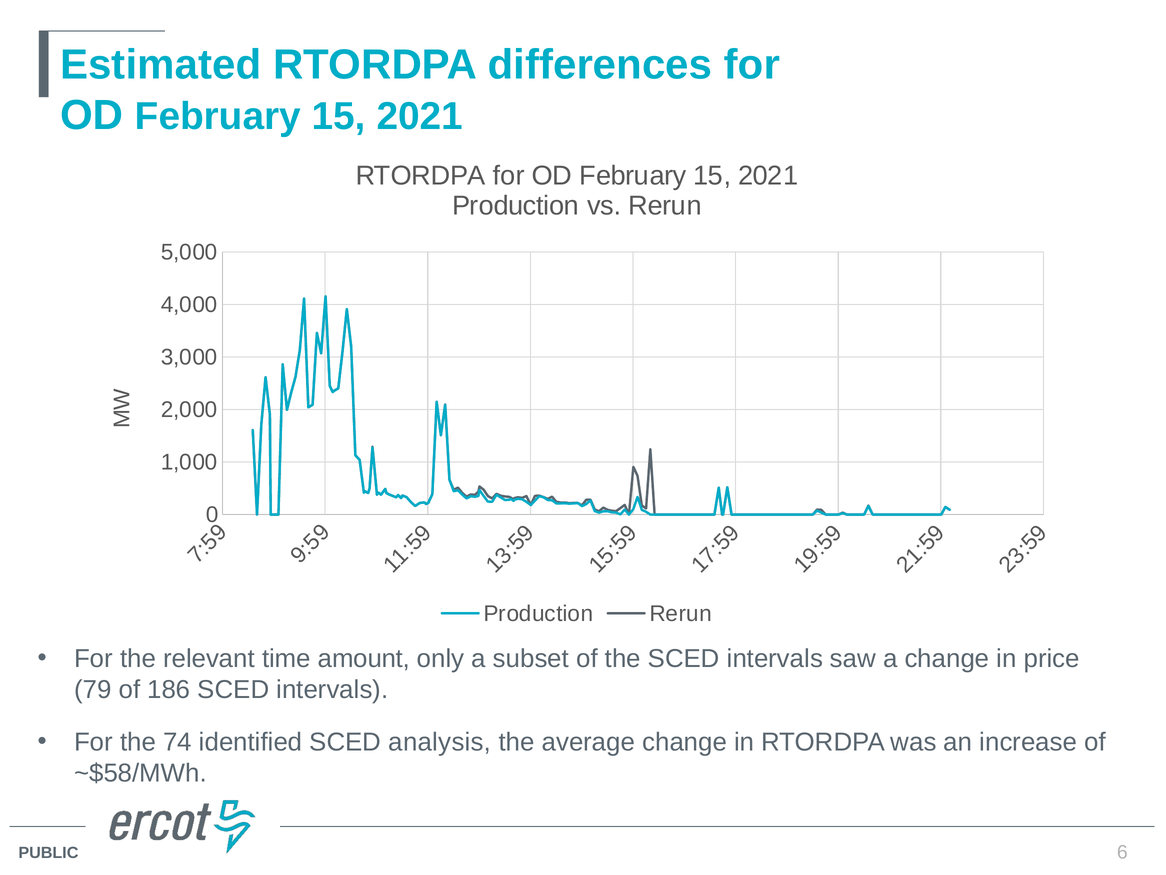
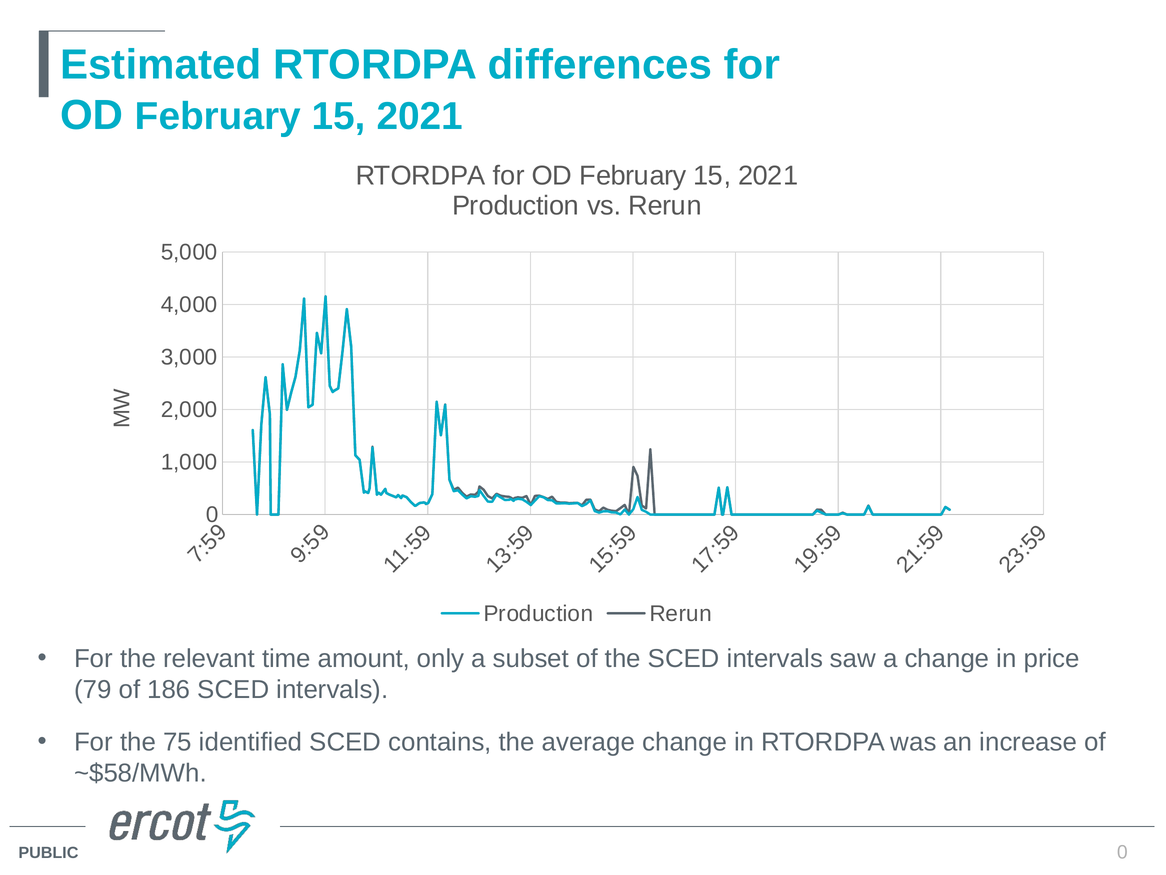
74: 74 -> 75
analysis: analysis -> contains
6 at (1122, 852): 6 -> 0
